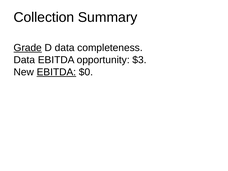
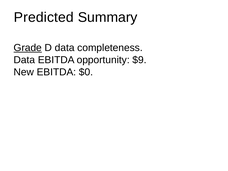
Collection: Collection -> Predicted
$3: $3 -> $9
EBITDA at (56, 72) underline: present -> none
